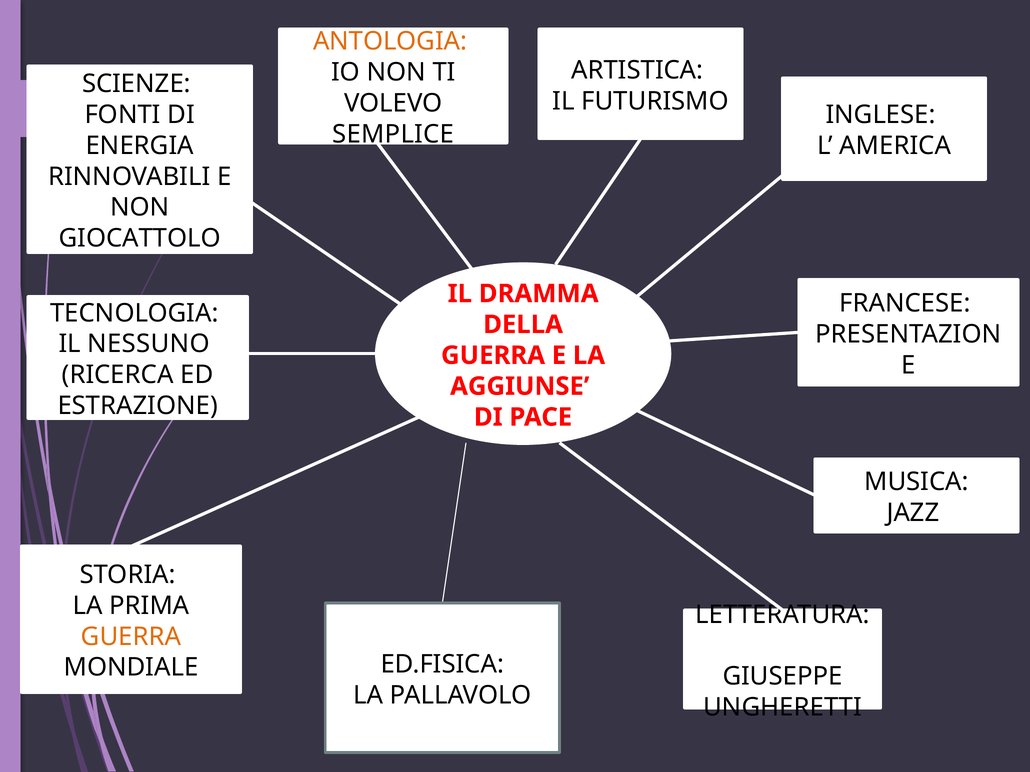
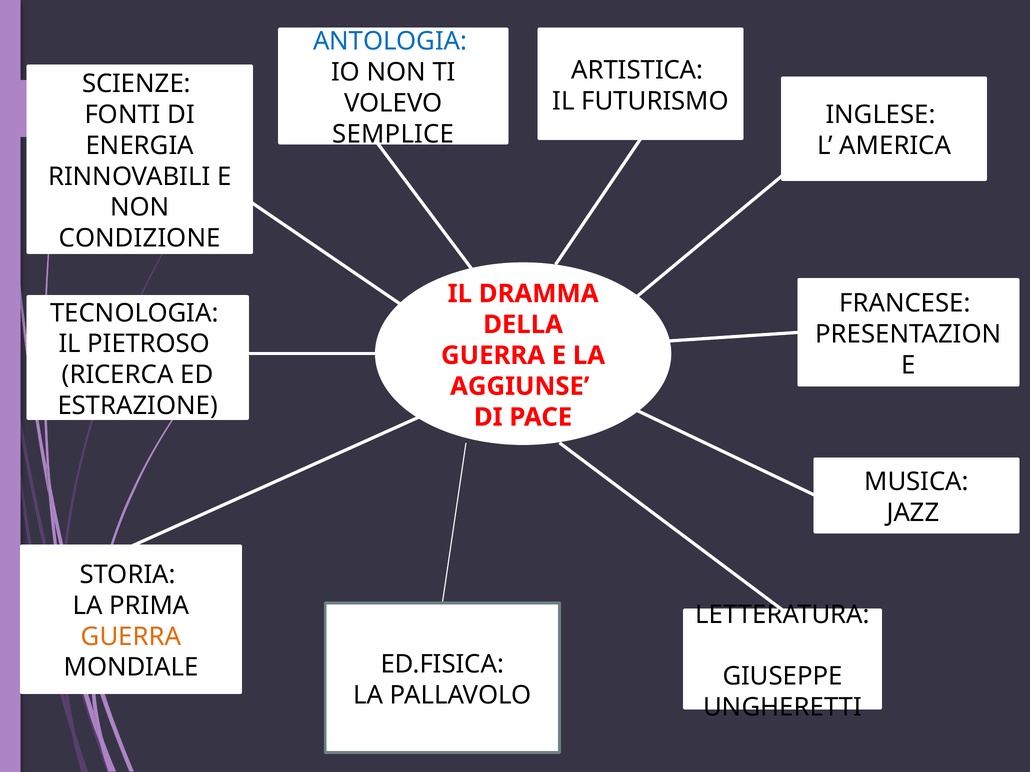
ANTOLOGIA colour: orange -> blue
GIOCATTOLO: GIOCATTOLO -> CONDIZIONE
NESSUNO: NESSUNO -> PIETROSO
